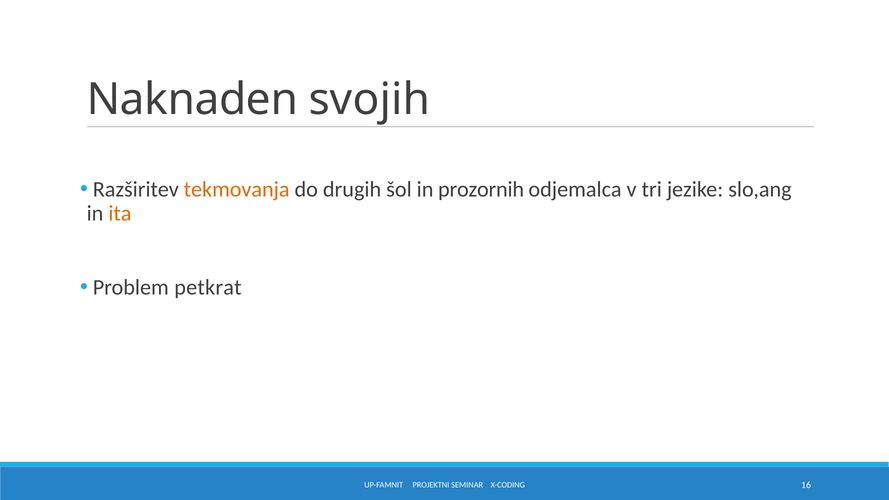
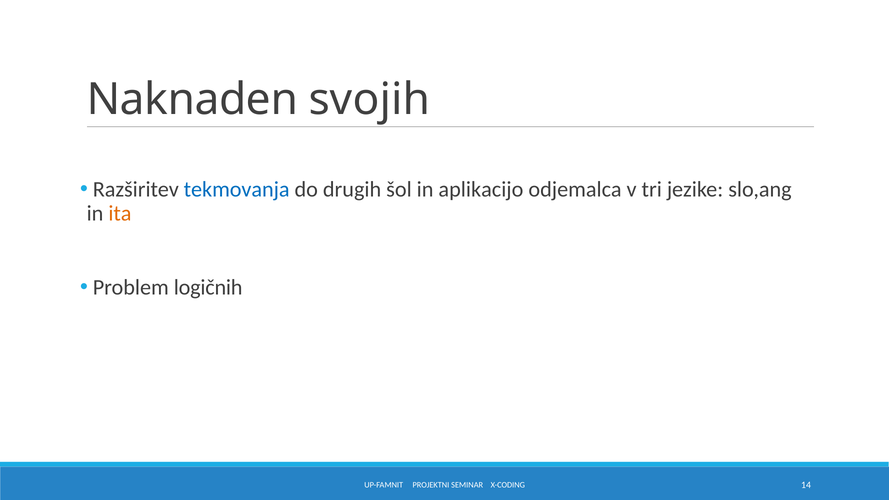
tekmovanja colour: orange -> blue
prozornih: prozornih -> aplikacijo
petkrat: petkrat -> logičnih
16: 16 -> 14
